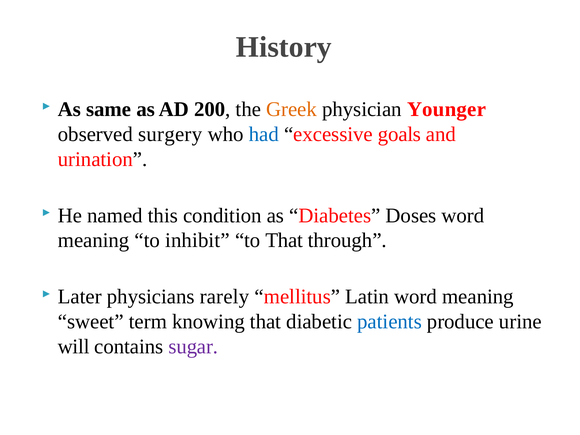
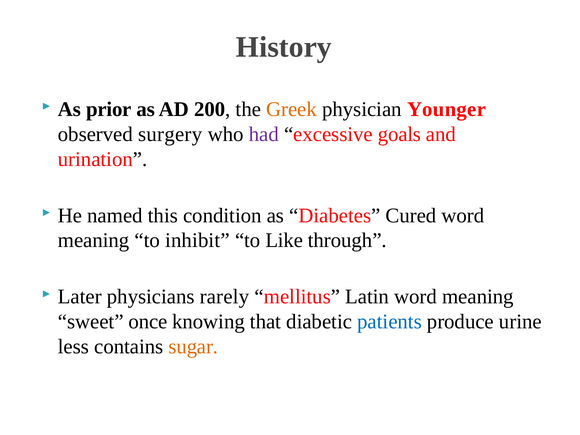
same: same -> prior
had colour: blue -> purple
Doses: Doses -> Cured
to That: That -> Like
term: term -> once
will: will -> less
sugar colour: purple -> orange
